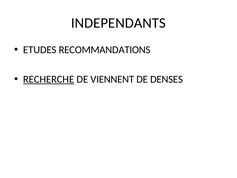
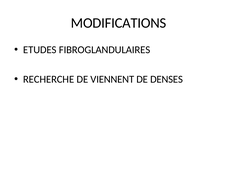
INDEPENDANTS: INDEPENDANTS -> MODIFICATIONS
RECOMMANDATIONS: RECOMMANDATIONS -> FIBROGLANDULAIRES
RECHERCHE underline: present -> none
